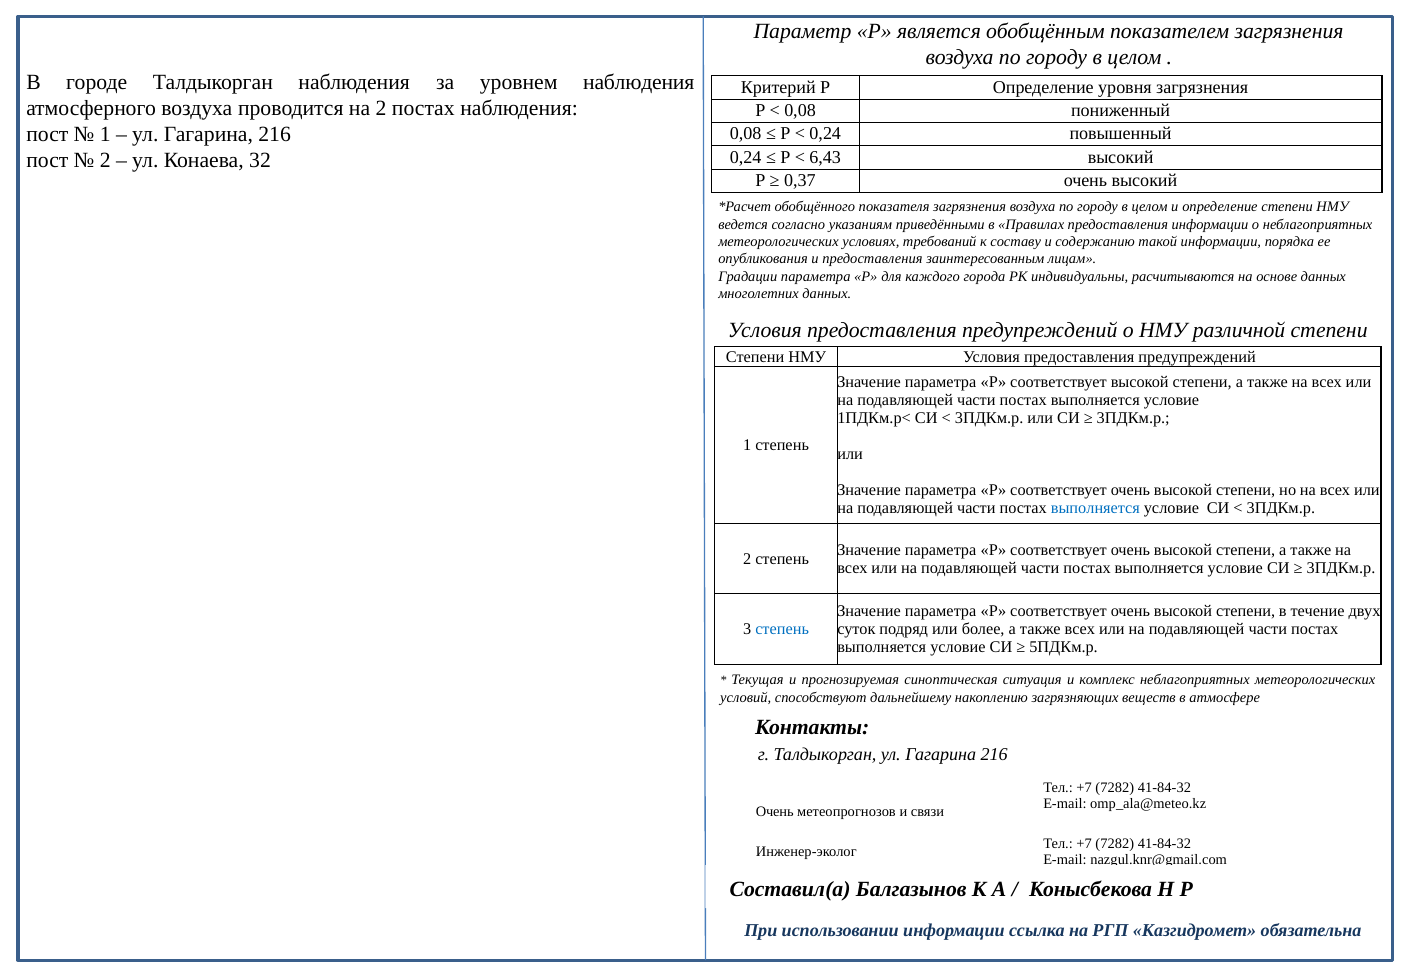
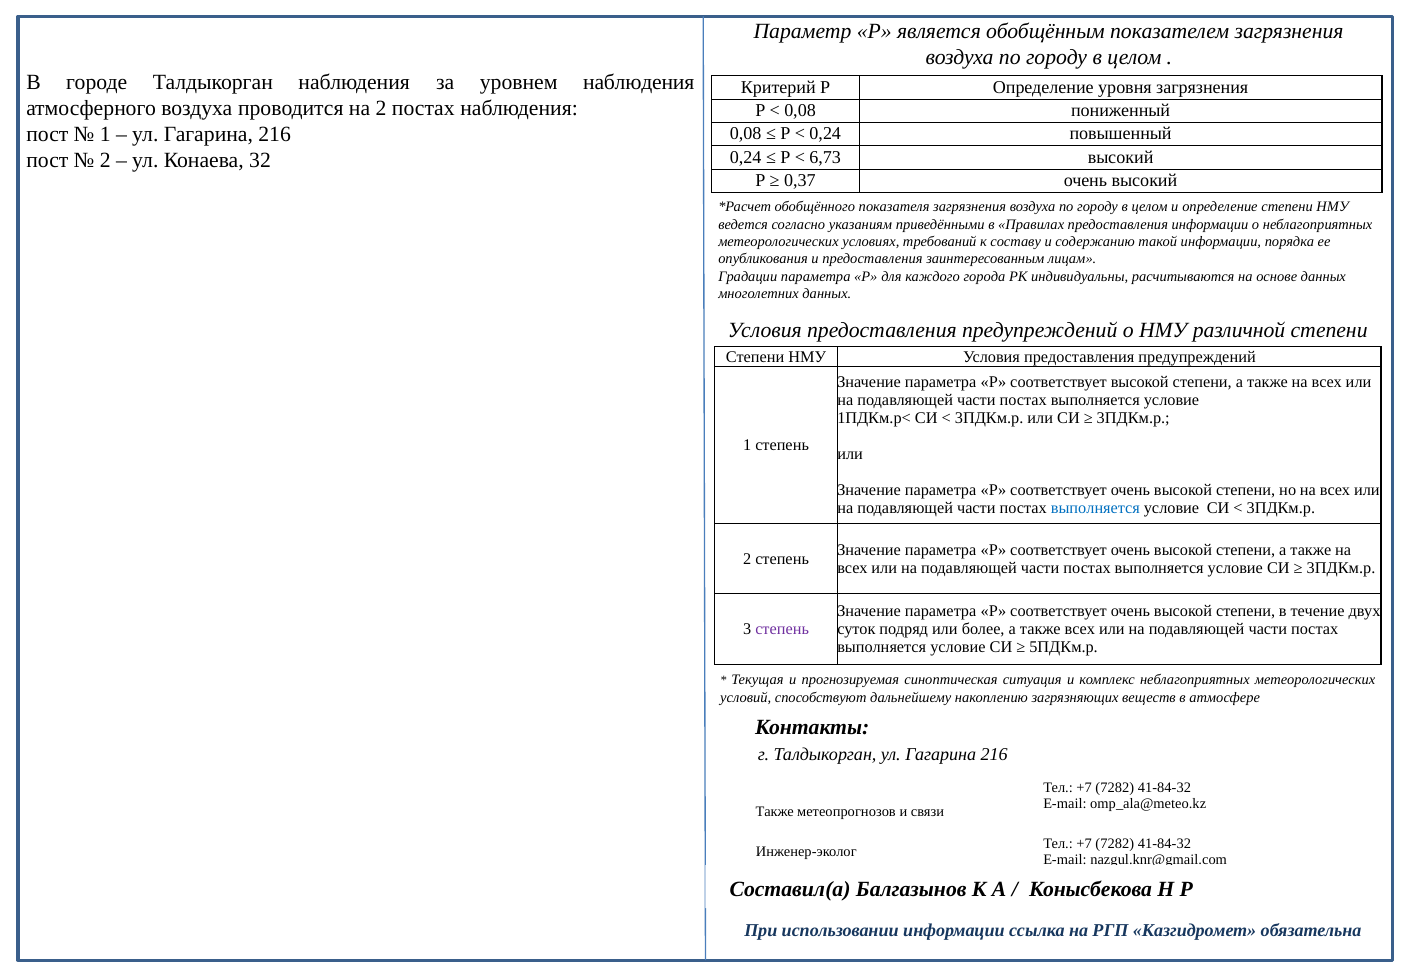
6,43: 6,43 -> 6,73
степень at (782, 629) colour: blue -> purple
Очень at (775, 812): Очень -> Также
